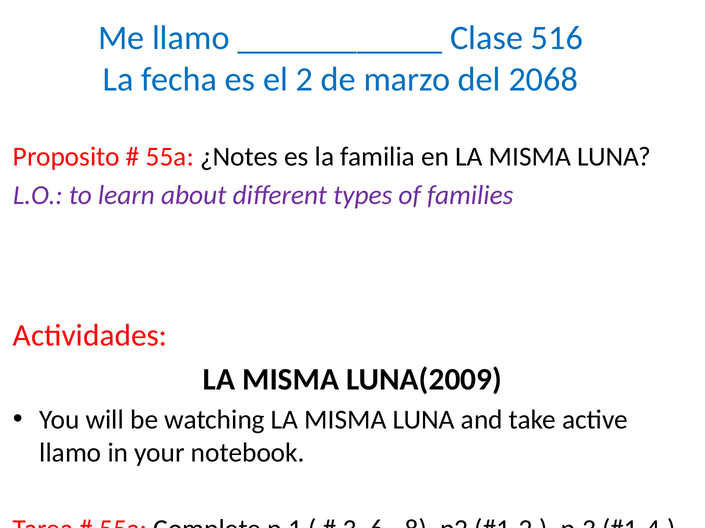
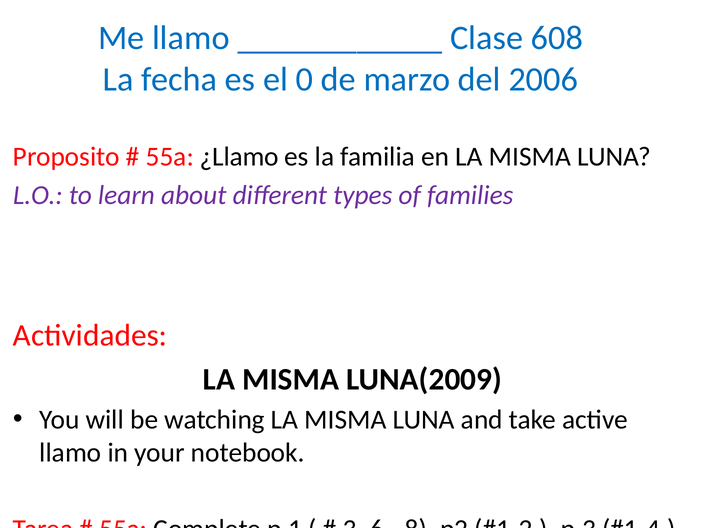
516: 516 -> 608
2: 2 -> 0
2068: 2068 -> 2006
¿Notes: ¿Notes -> ¿Llamo
